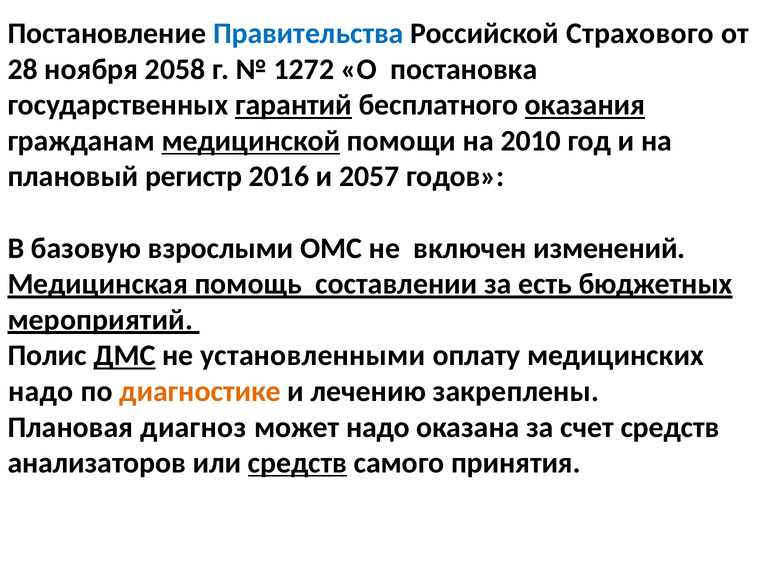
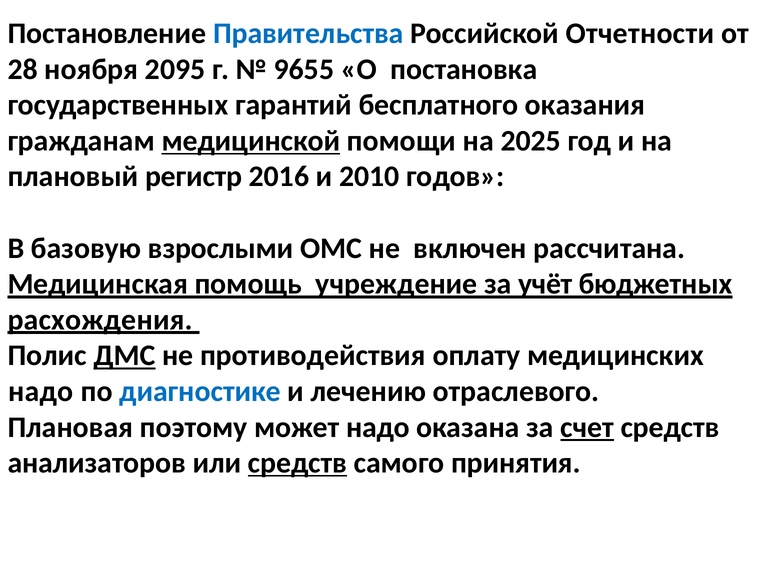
Страхового: Страхового -> Отчетности
2058: 2058 -> 2095
1272: 1272 -> 9655
гарантий underline: present -> none
оказания underline: present -> none
2010: 2010 -> 2025
2057: 2057 -> 2010
изменений: изменений -> рассчитана
составлении: составлении -> учреждение
есть: есть -> учёт
мероприятий: мероприятий -> расхождения
установленными: установленными -> противодействия
диагностике colour: orange -> blue
закреплены: закреплены -> отраслевого
диагноз: диагноз -> поэтому
счет underline: none -> present
